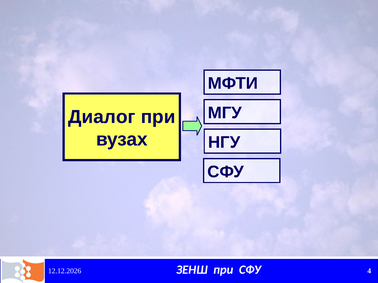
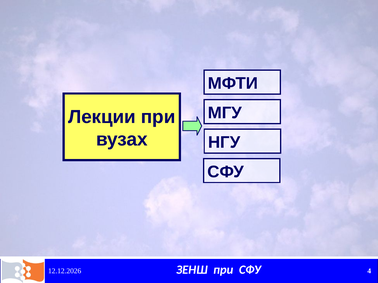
Диалог: Диалог -> Лекции
